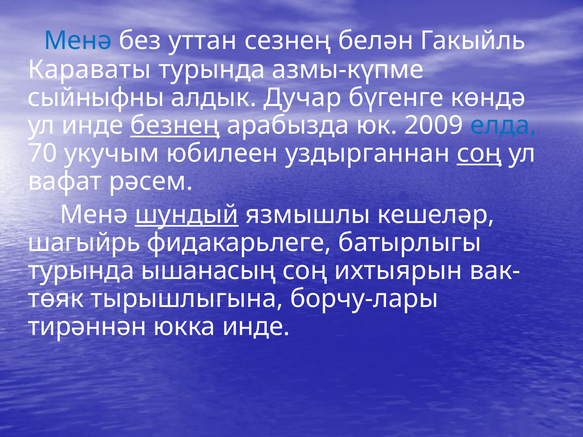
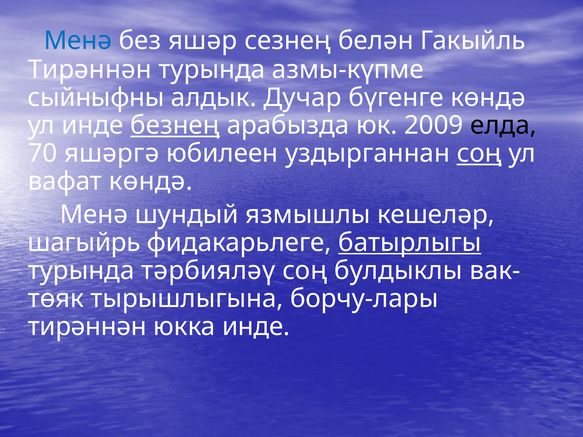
уттан: уттан -> яшәр
Караваты at (90, 70): Караваты -> Тирәннән
елда colour: blue -> black
укучым: укучым -> яшәргә
вафат рәсем: рәсем -> көндә
шундый underline: present -> none
батырлыгы underline: none -> present
ышанасың: ышанасың -> тәрбияләү
ихтыярын: ихтыярын -> булдыклы
